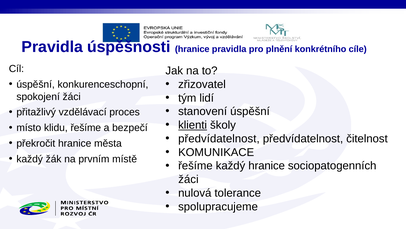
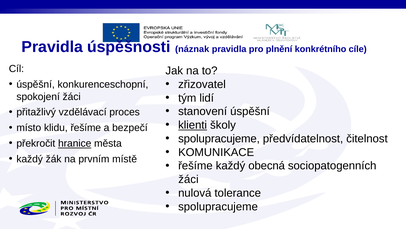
úspěšnosti hranice: hranice -> náznak
předvídatelnost at (219, 138): předvídatelnost -> spolupracujeme
hranice at (75, 143) underline: none -> present
každý hranice: hranice -> obecná
